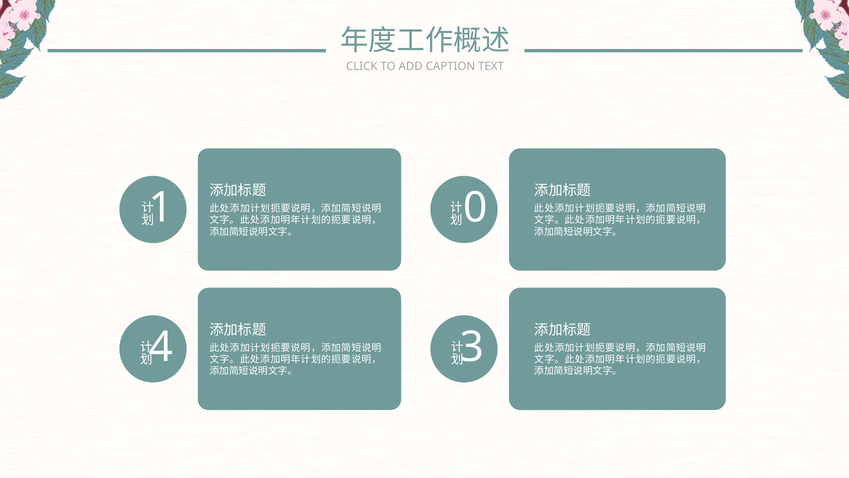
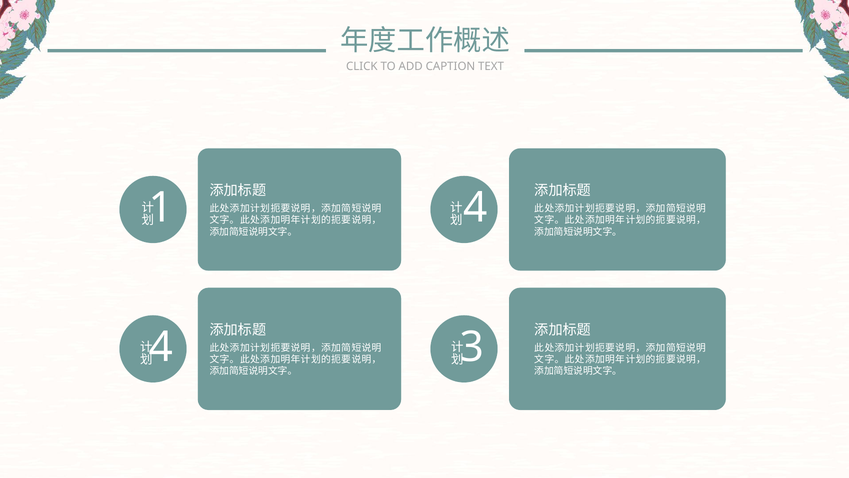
0 at (475, 208): 0 -> 4
